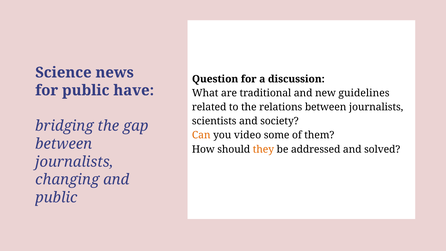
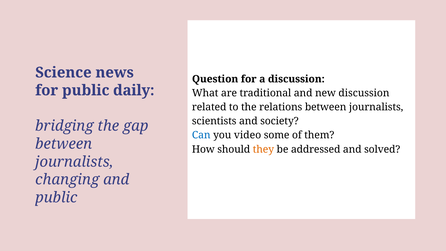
have: have -> daily
new guidelines: guidelines -> discussion
Can colour: orange -> blue
